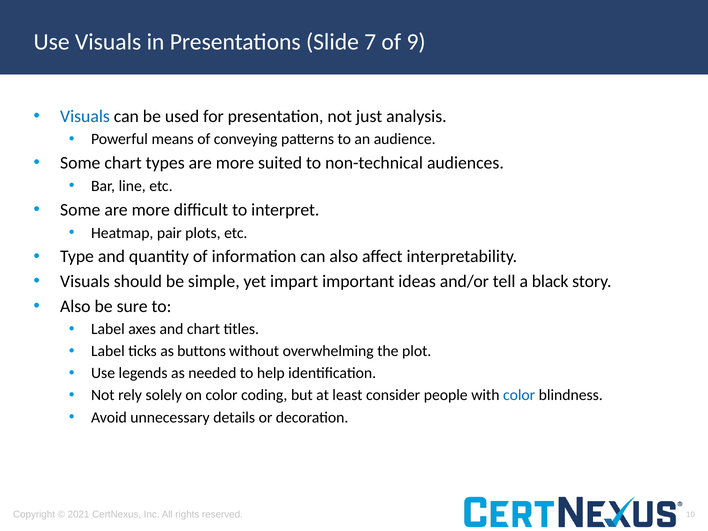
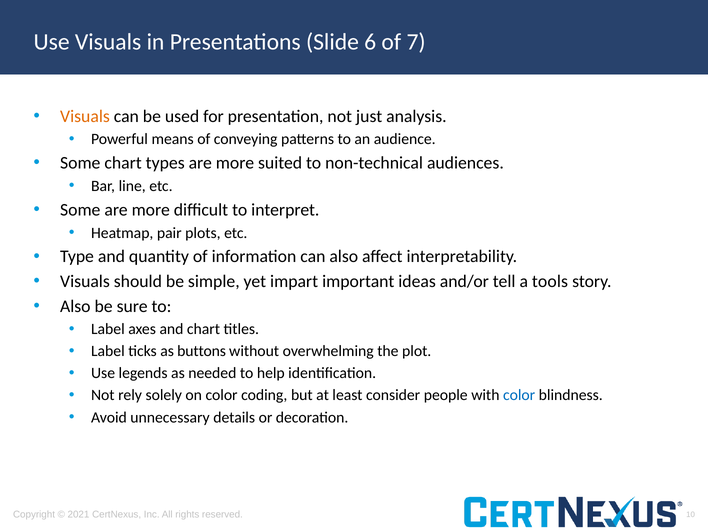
7: 7 -> 6
9: 9 -> 7
Visuals at (85, 116) colour: blue -> orange
black: black -> tools
